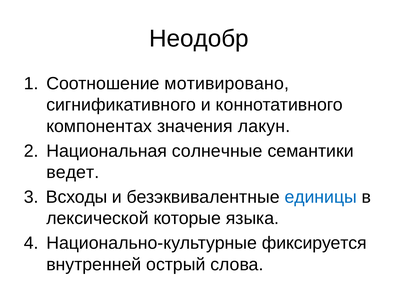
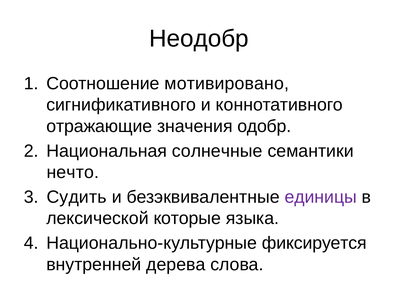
компонентах: компонентах -> отражающие
лакун: лакун -> одобр
ведет: ведет -> нечто
Всходы: Всходы -> Судить
единицы colour: blue -> purple
острый: острый -> дерева
